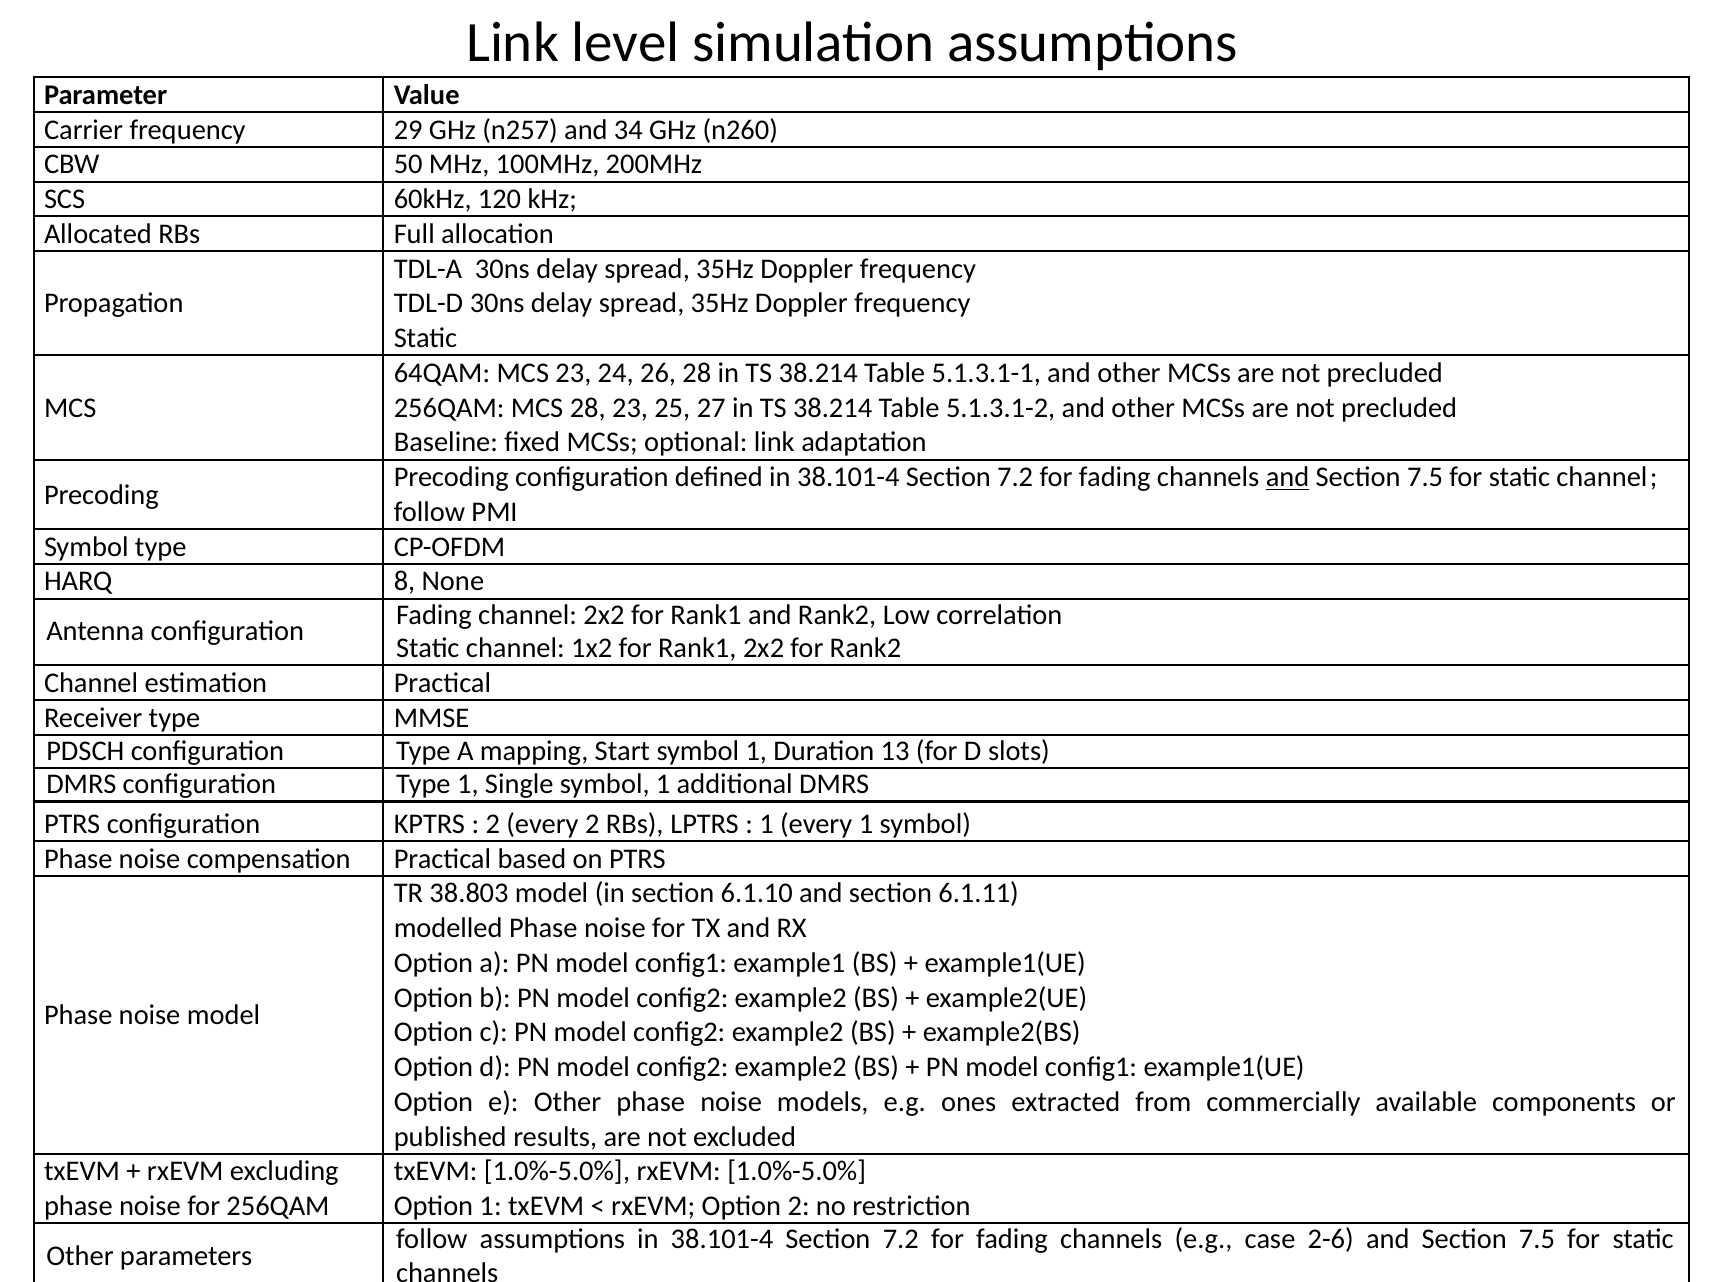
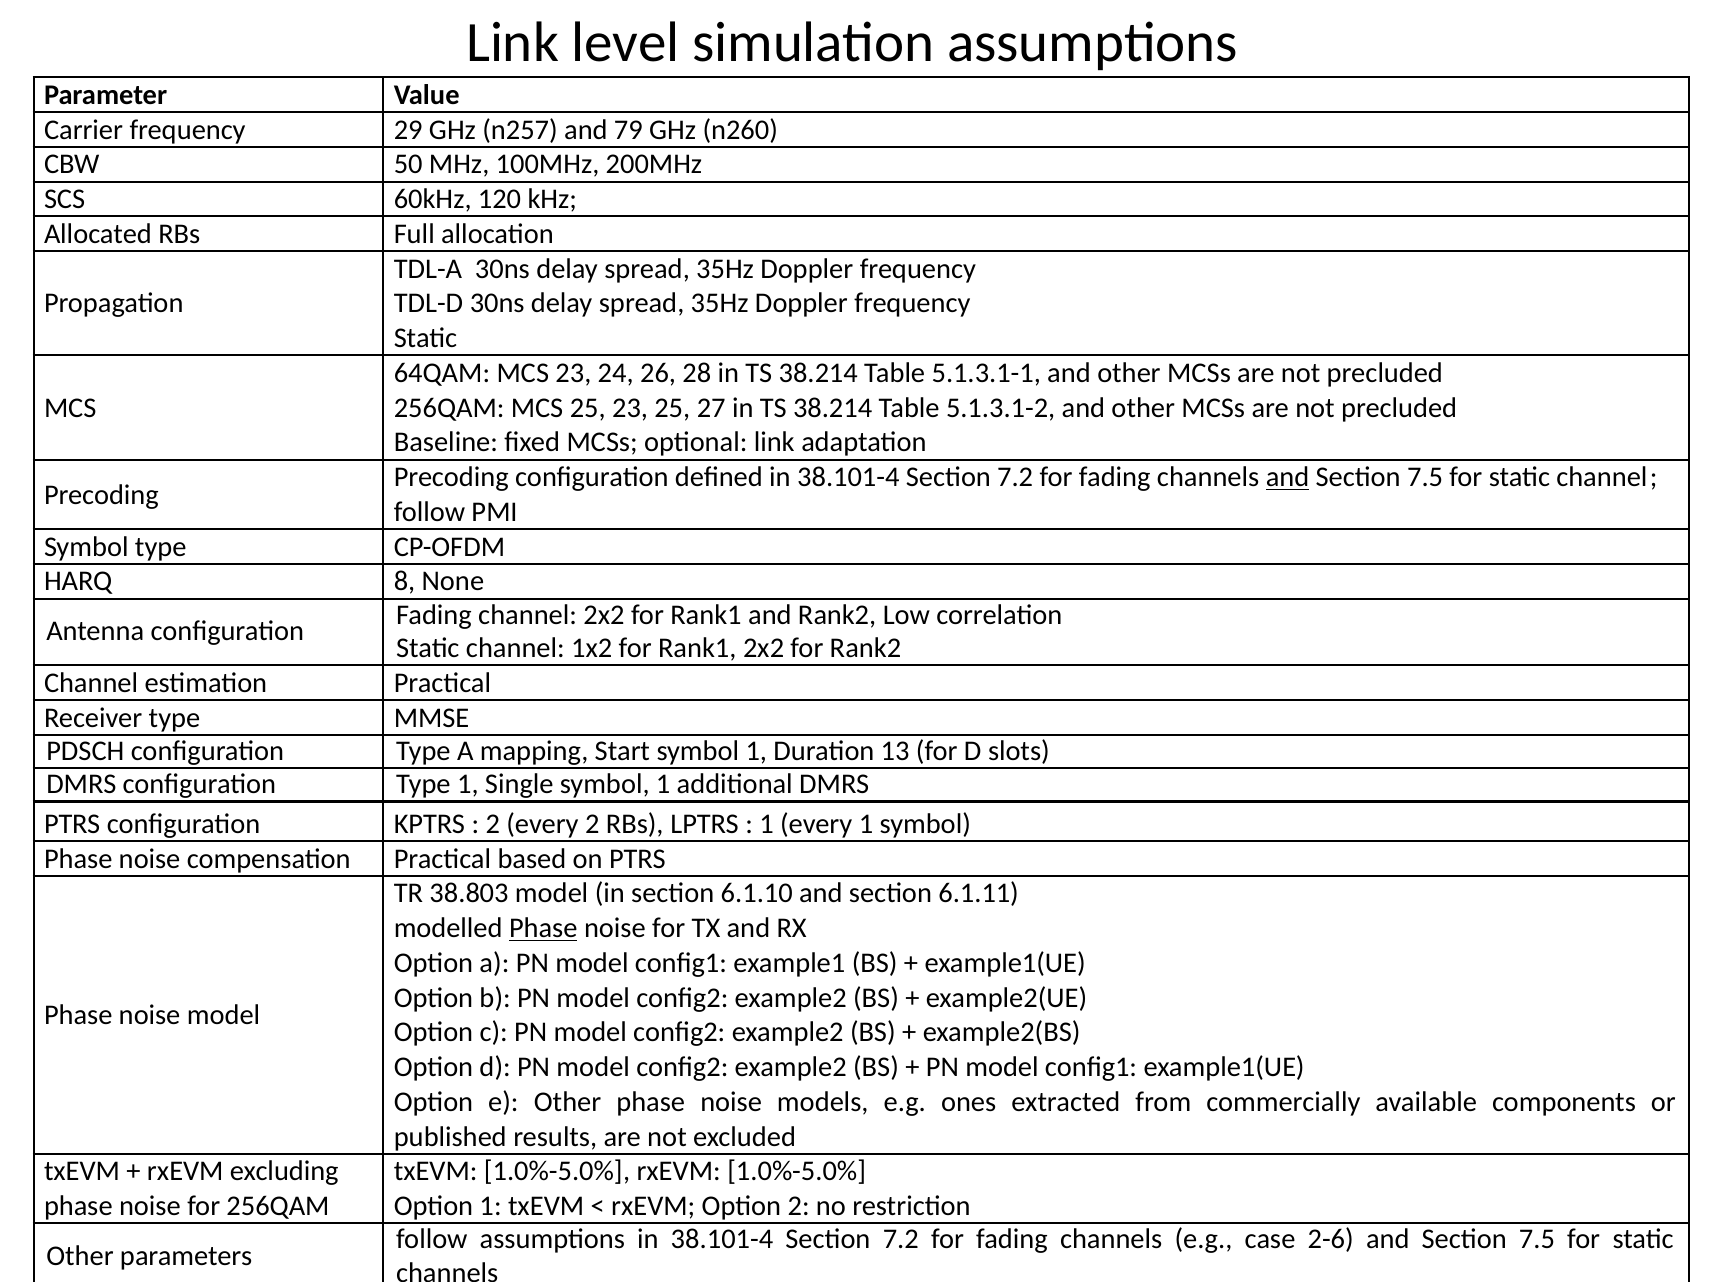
34: 34 -> 79
MCS 28: 28 -> 25
Phase at (543, 928) underline: none -> present
